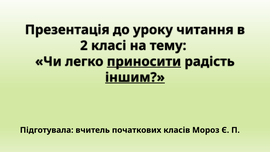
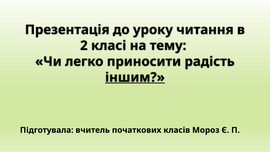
приносити underline: present -> none
